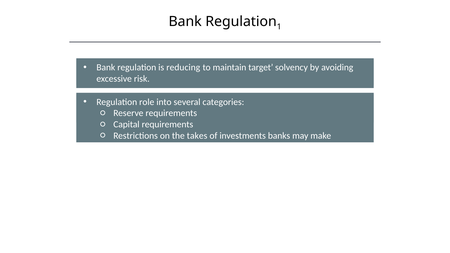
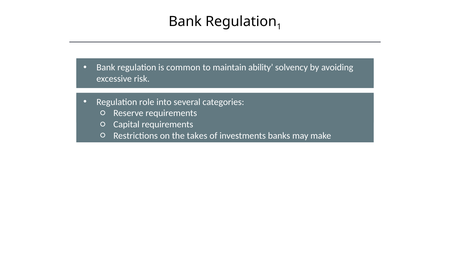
reducing: reducing -> common
target: target -> ability
